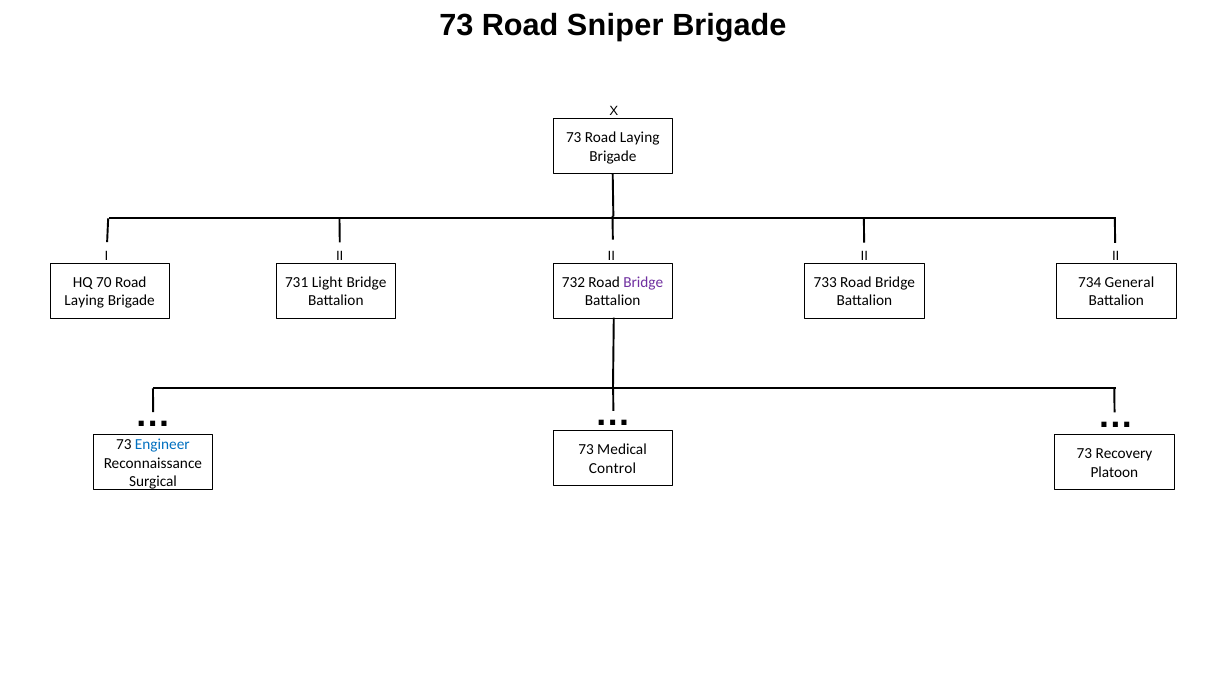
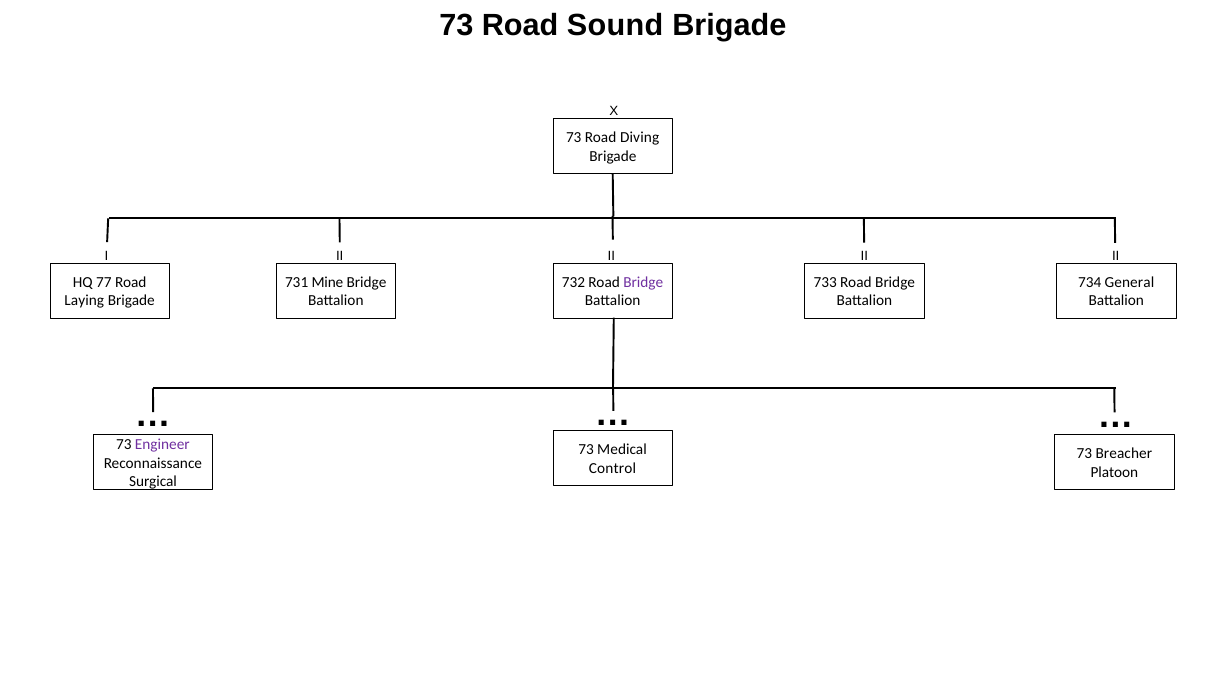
Sniper: Sniper -> Sound
73 Road Laying: Laying -> Diving
70: 70 -> 77
Light: Light -> Mine
Engineer colour: blue -> purple
Recovery: Recovery -> Breacher
